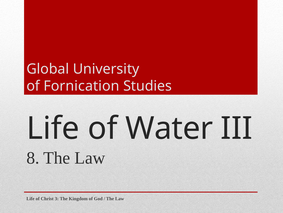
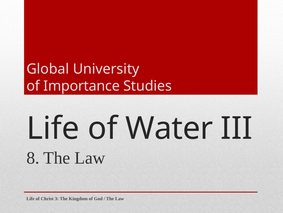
Fornication: Fornication -> Importance
